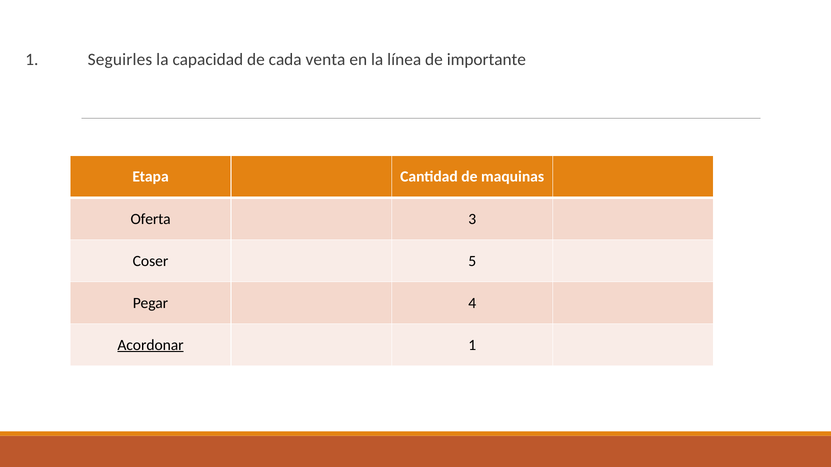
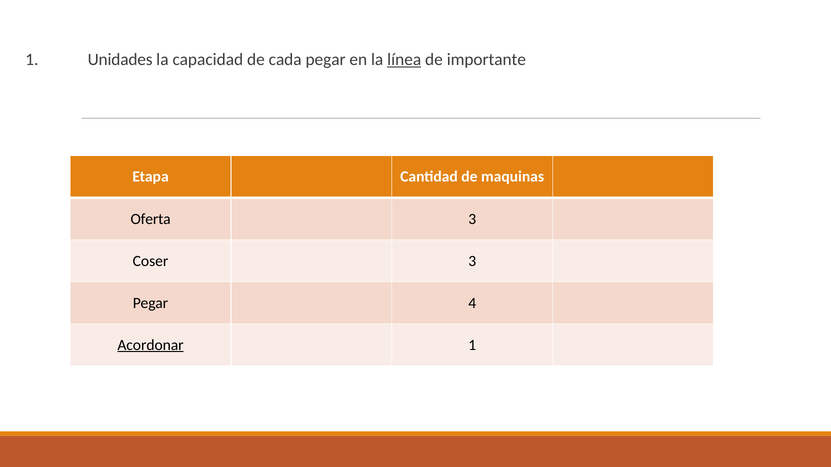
Seguirles: Seguirles -> Unidades
cada venta: venta -> pegar
línea underline: none -> present
Coser 5: 5 -> 3
